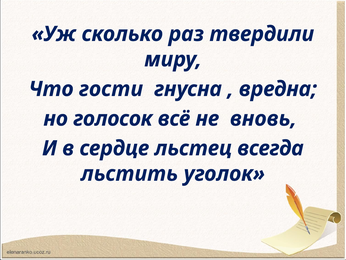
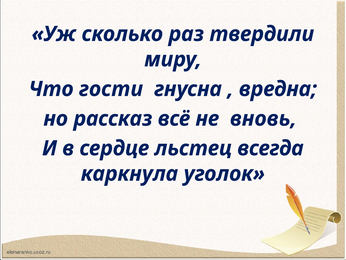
голосок: голосок -> рассказ
льстить: льстить -> каркнула
